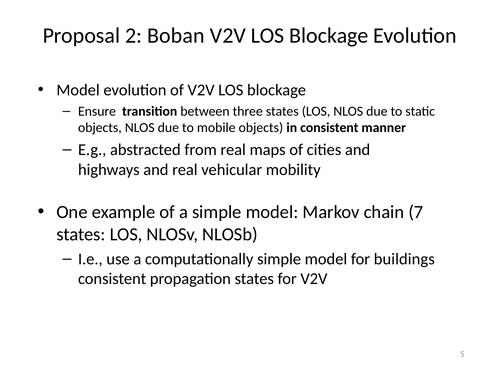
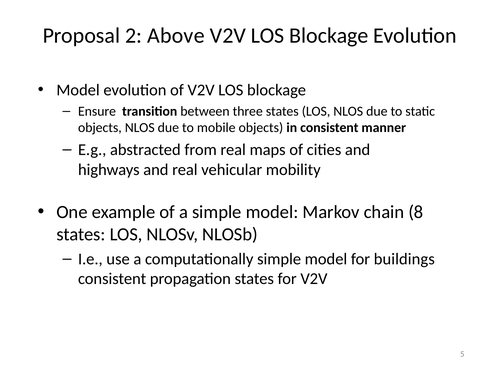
Boban: Boban -> Above
7: 7 -> 8
